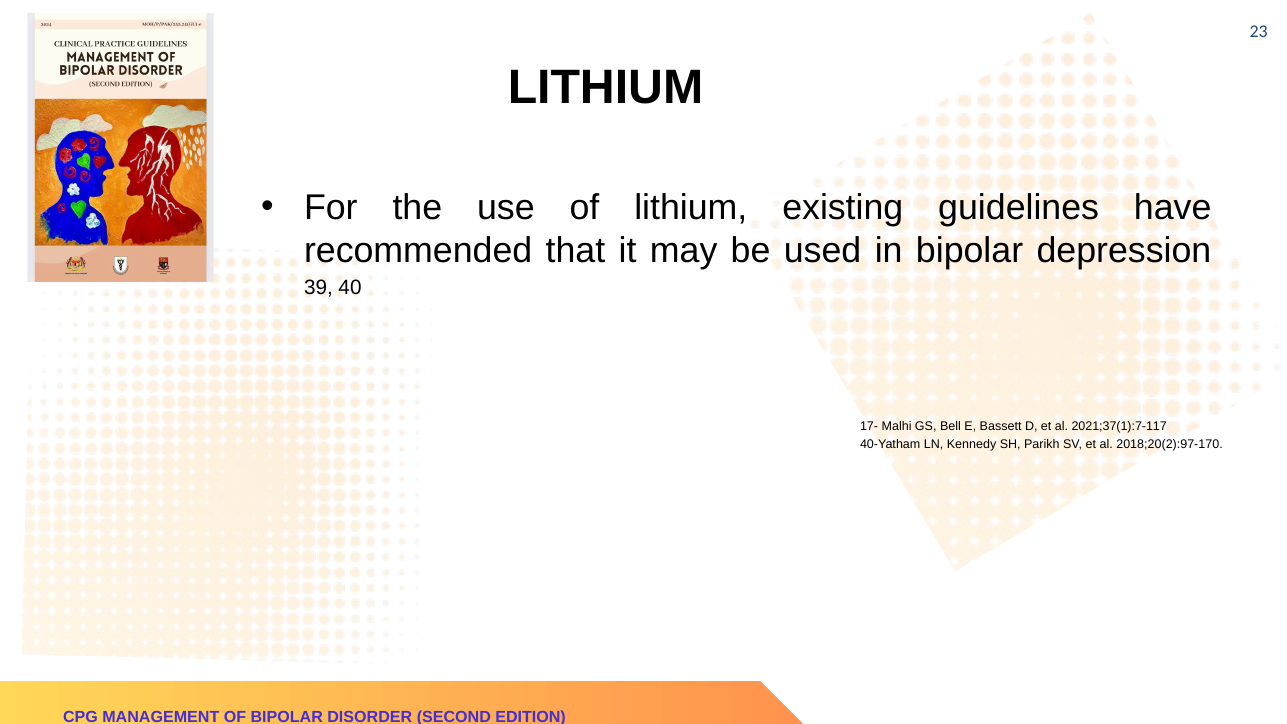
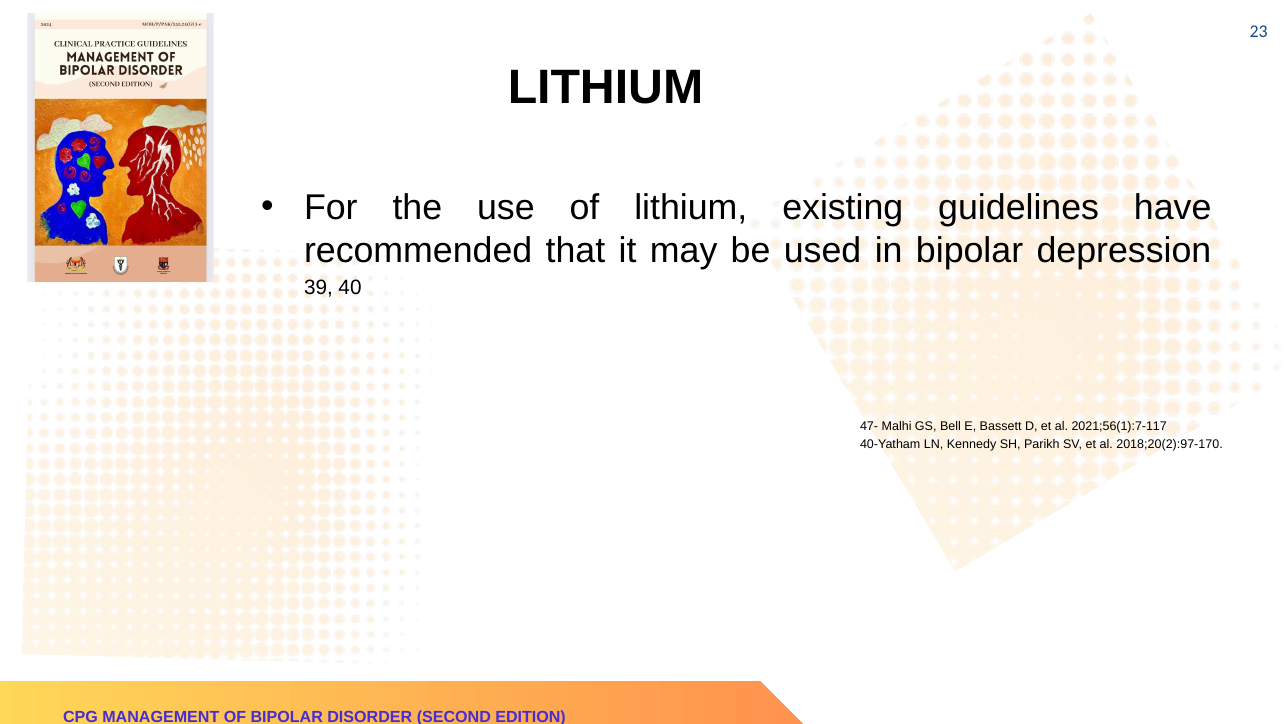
17-: 17- -> 47-
2021;37(1):7-117: 2021;37(1):7-117 -> 2021;56(1):7-117
